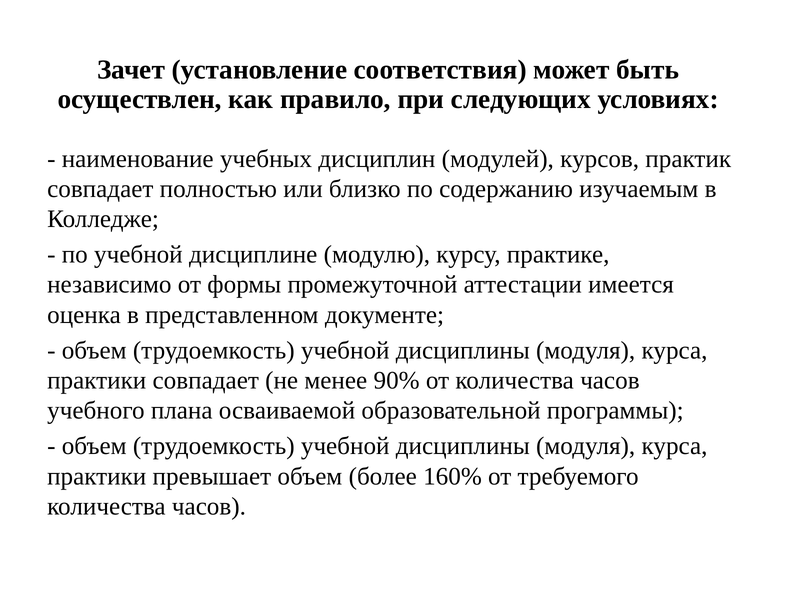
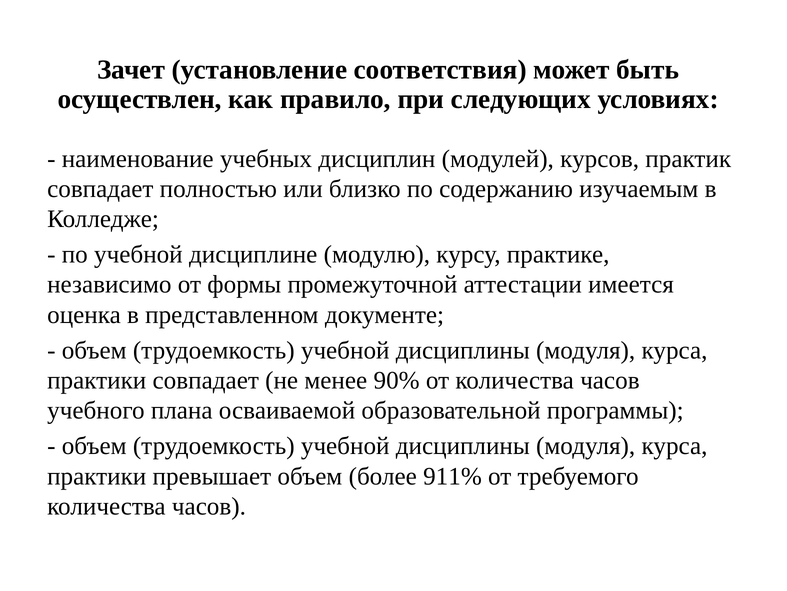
160%: 160% -> 911%
